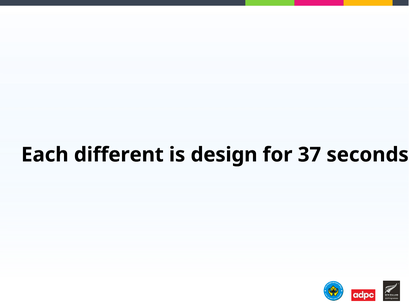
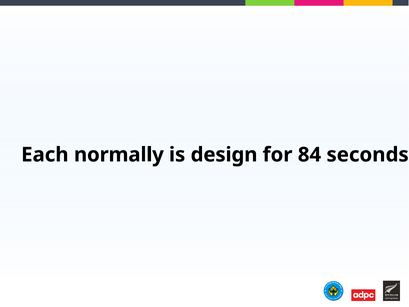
different: different -> normally
37: 37 -> 84
